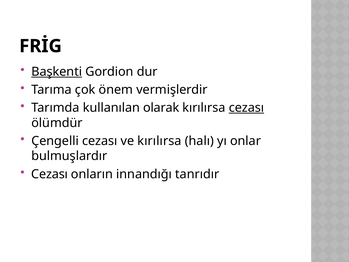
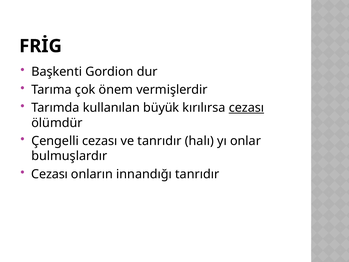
Başkenti underline: present -> none
olarak: olarak -> büyük
ve kırılırsa: kırılırsa -> tanrıdır
